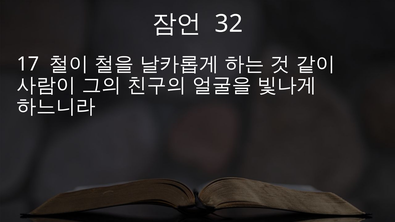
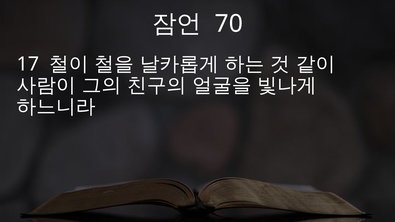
32: 32 -> 70
